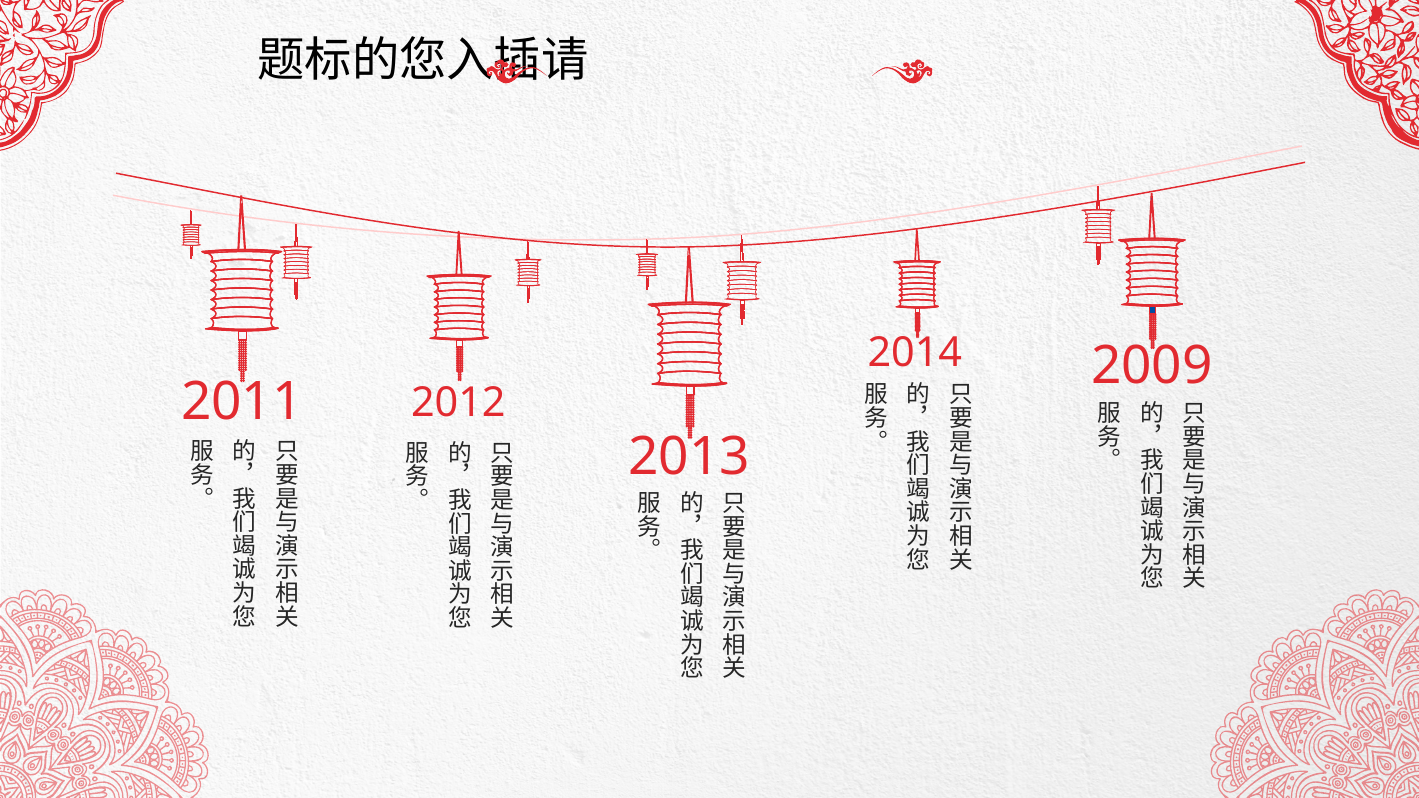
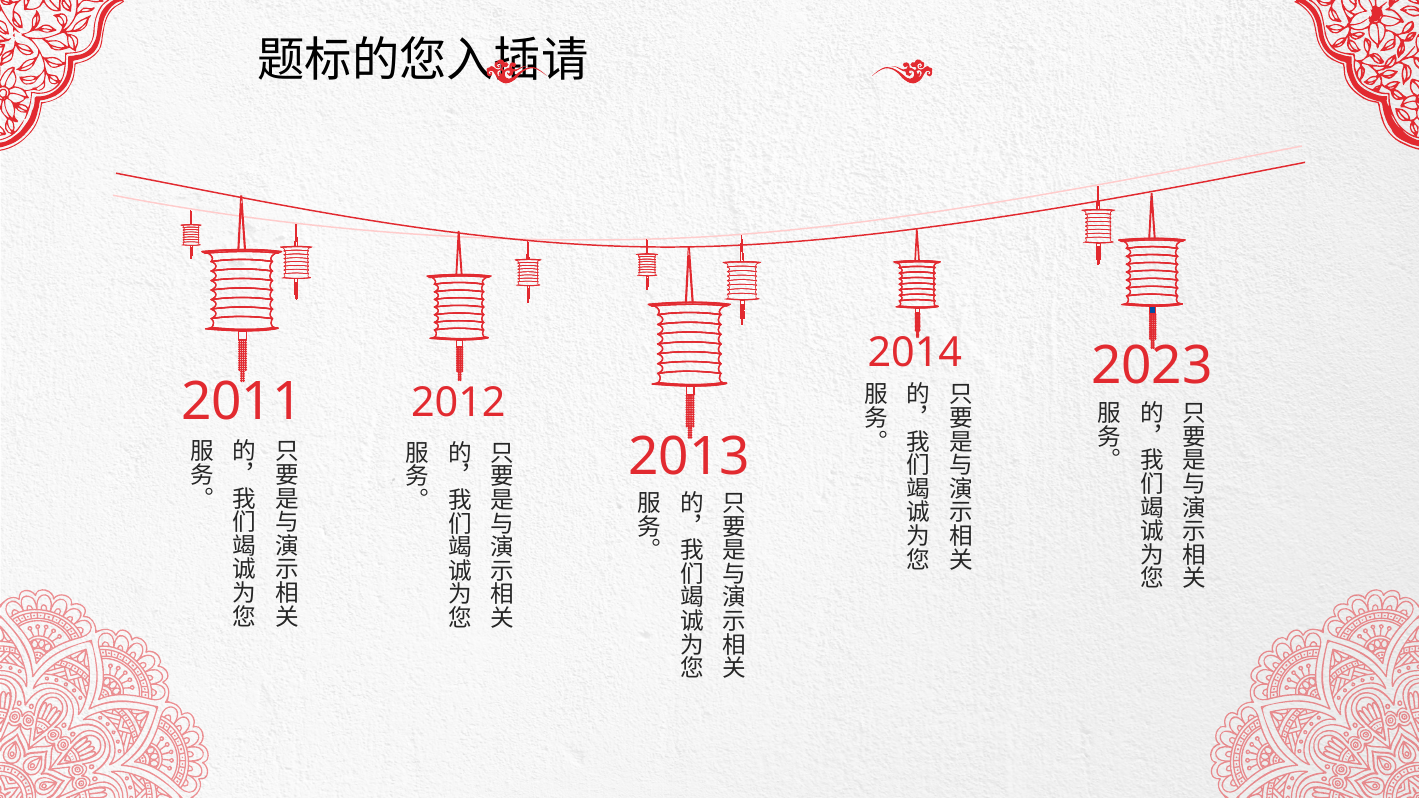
2009: 2009 -> 2023
